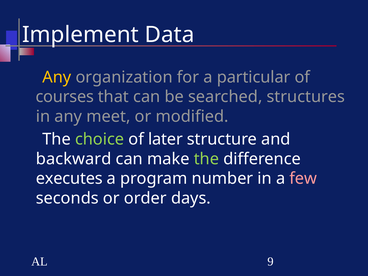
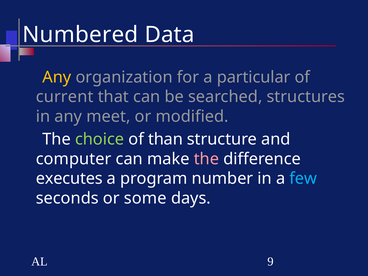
Implement: Implement -> Numbered
courses: courses -> current
later: later -> than
backward: backward -> computer
the at (206, 159) colour: light green -> pink
few colour: pink -> light blue
order: order -> some
